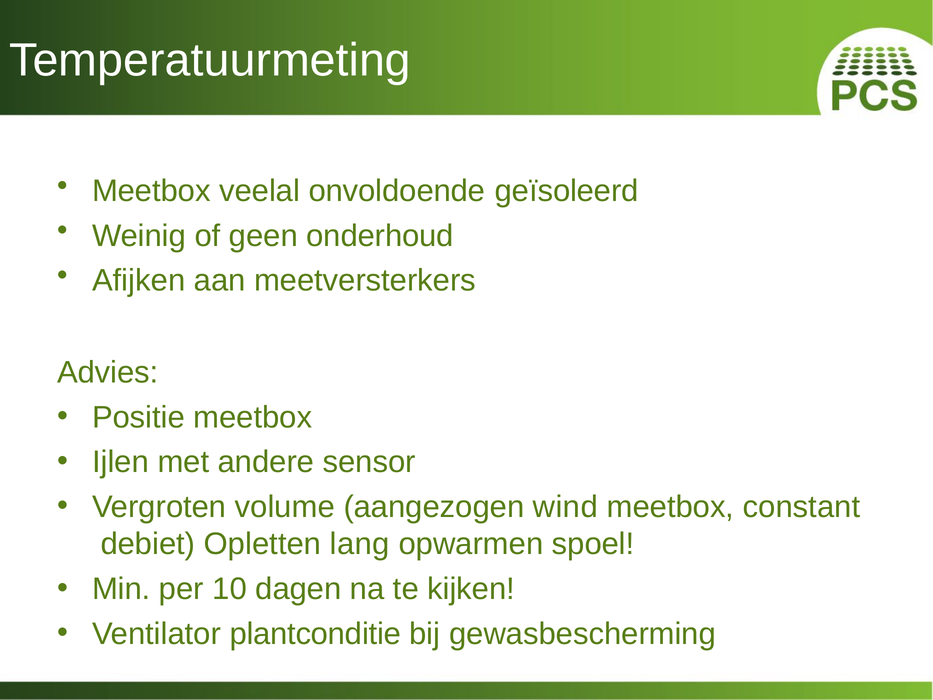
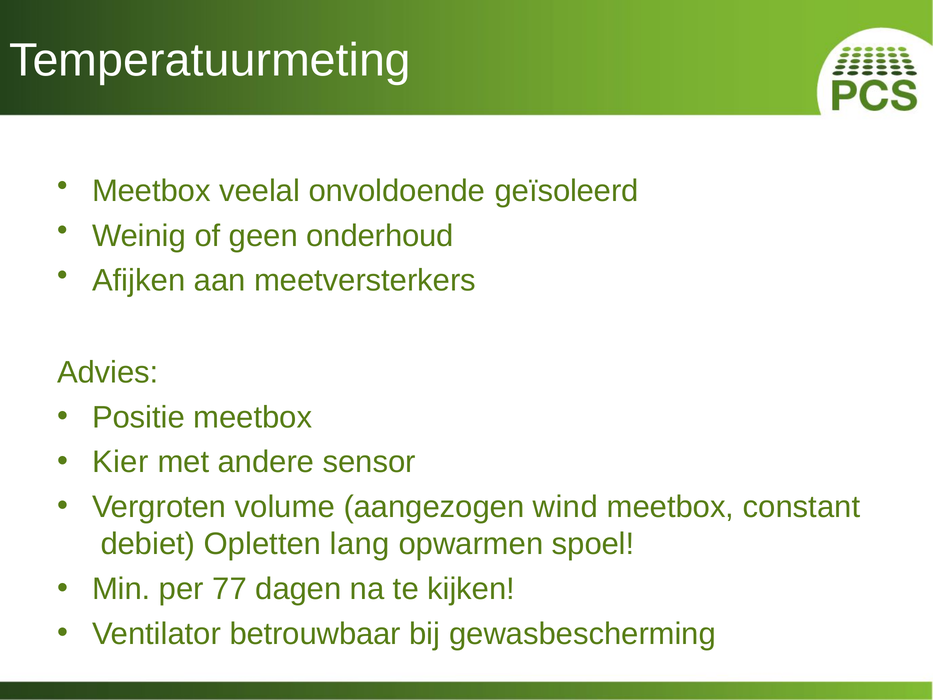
Ijlen: Ijlen -> Kier
10: 10 -> 77
plantconditie: plantconditie -> betrouwbaar
